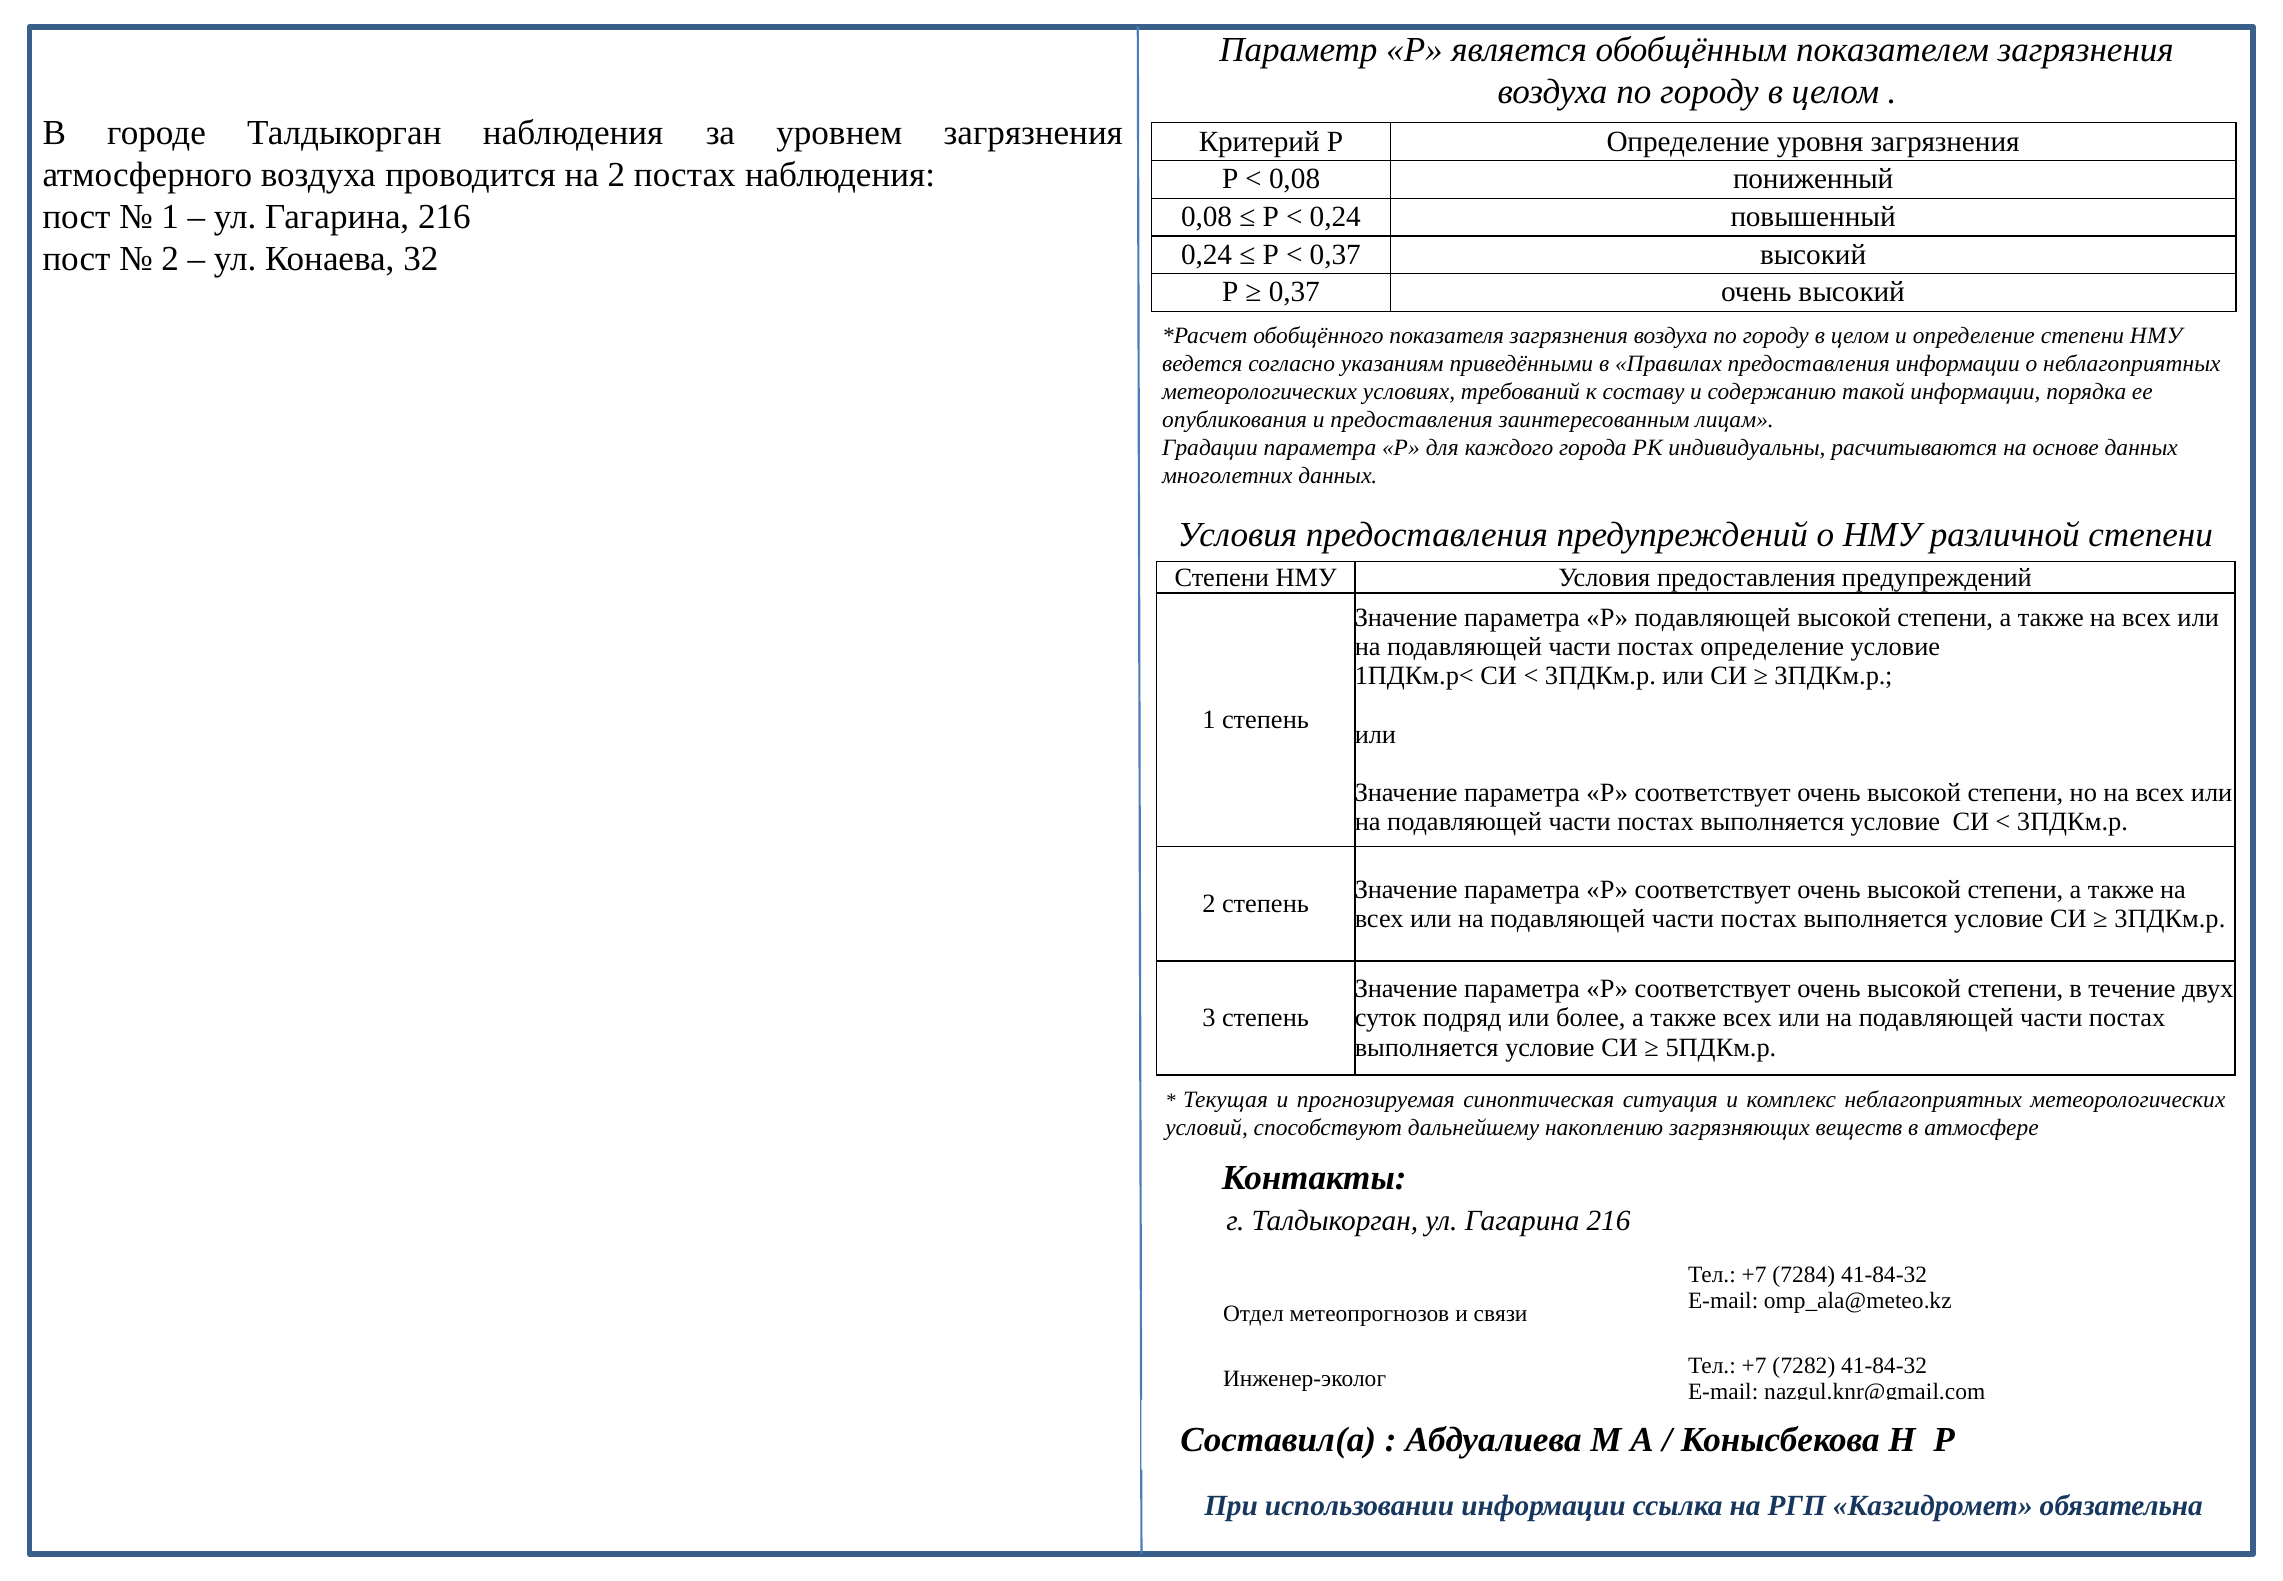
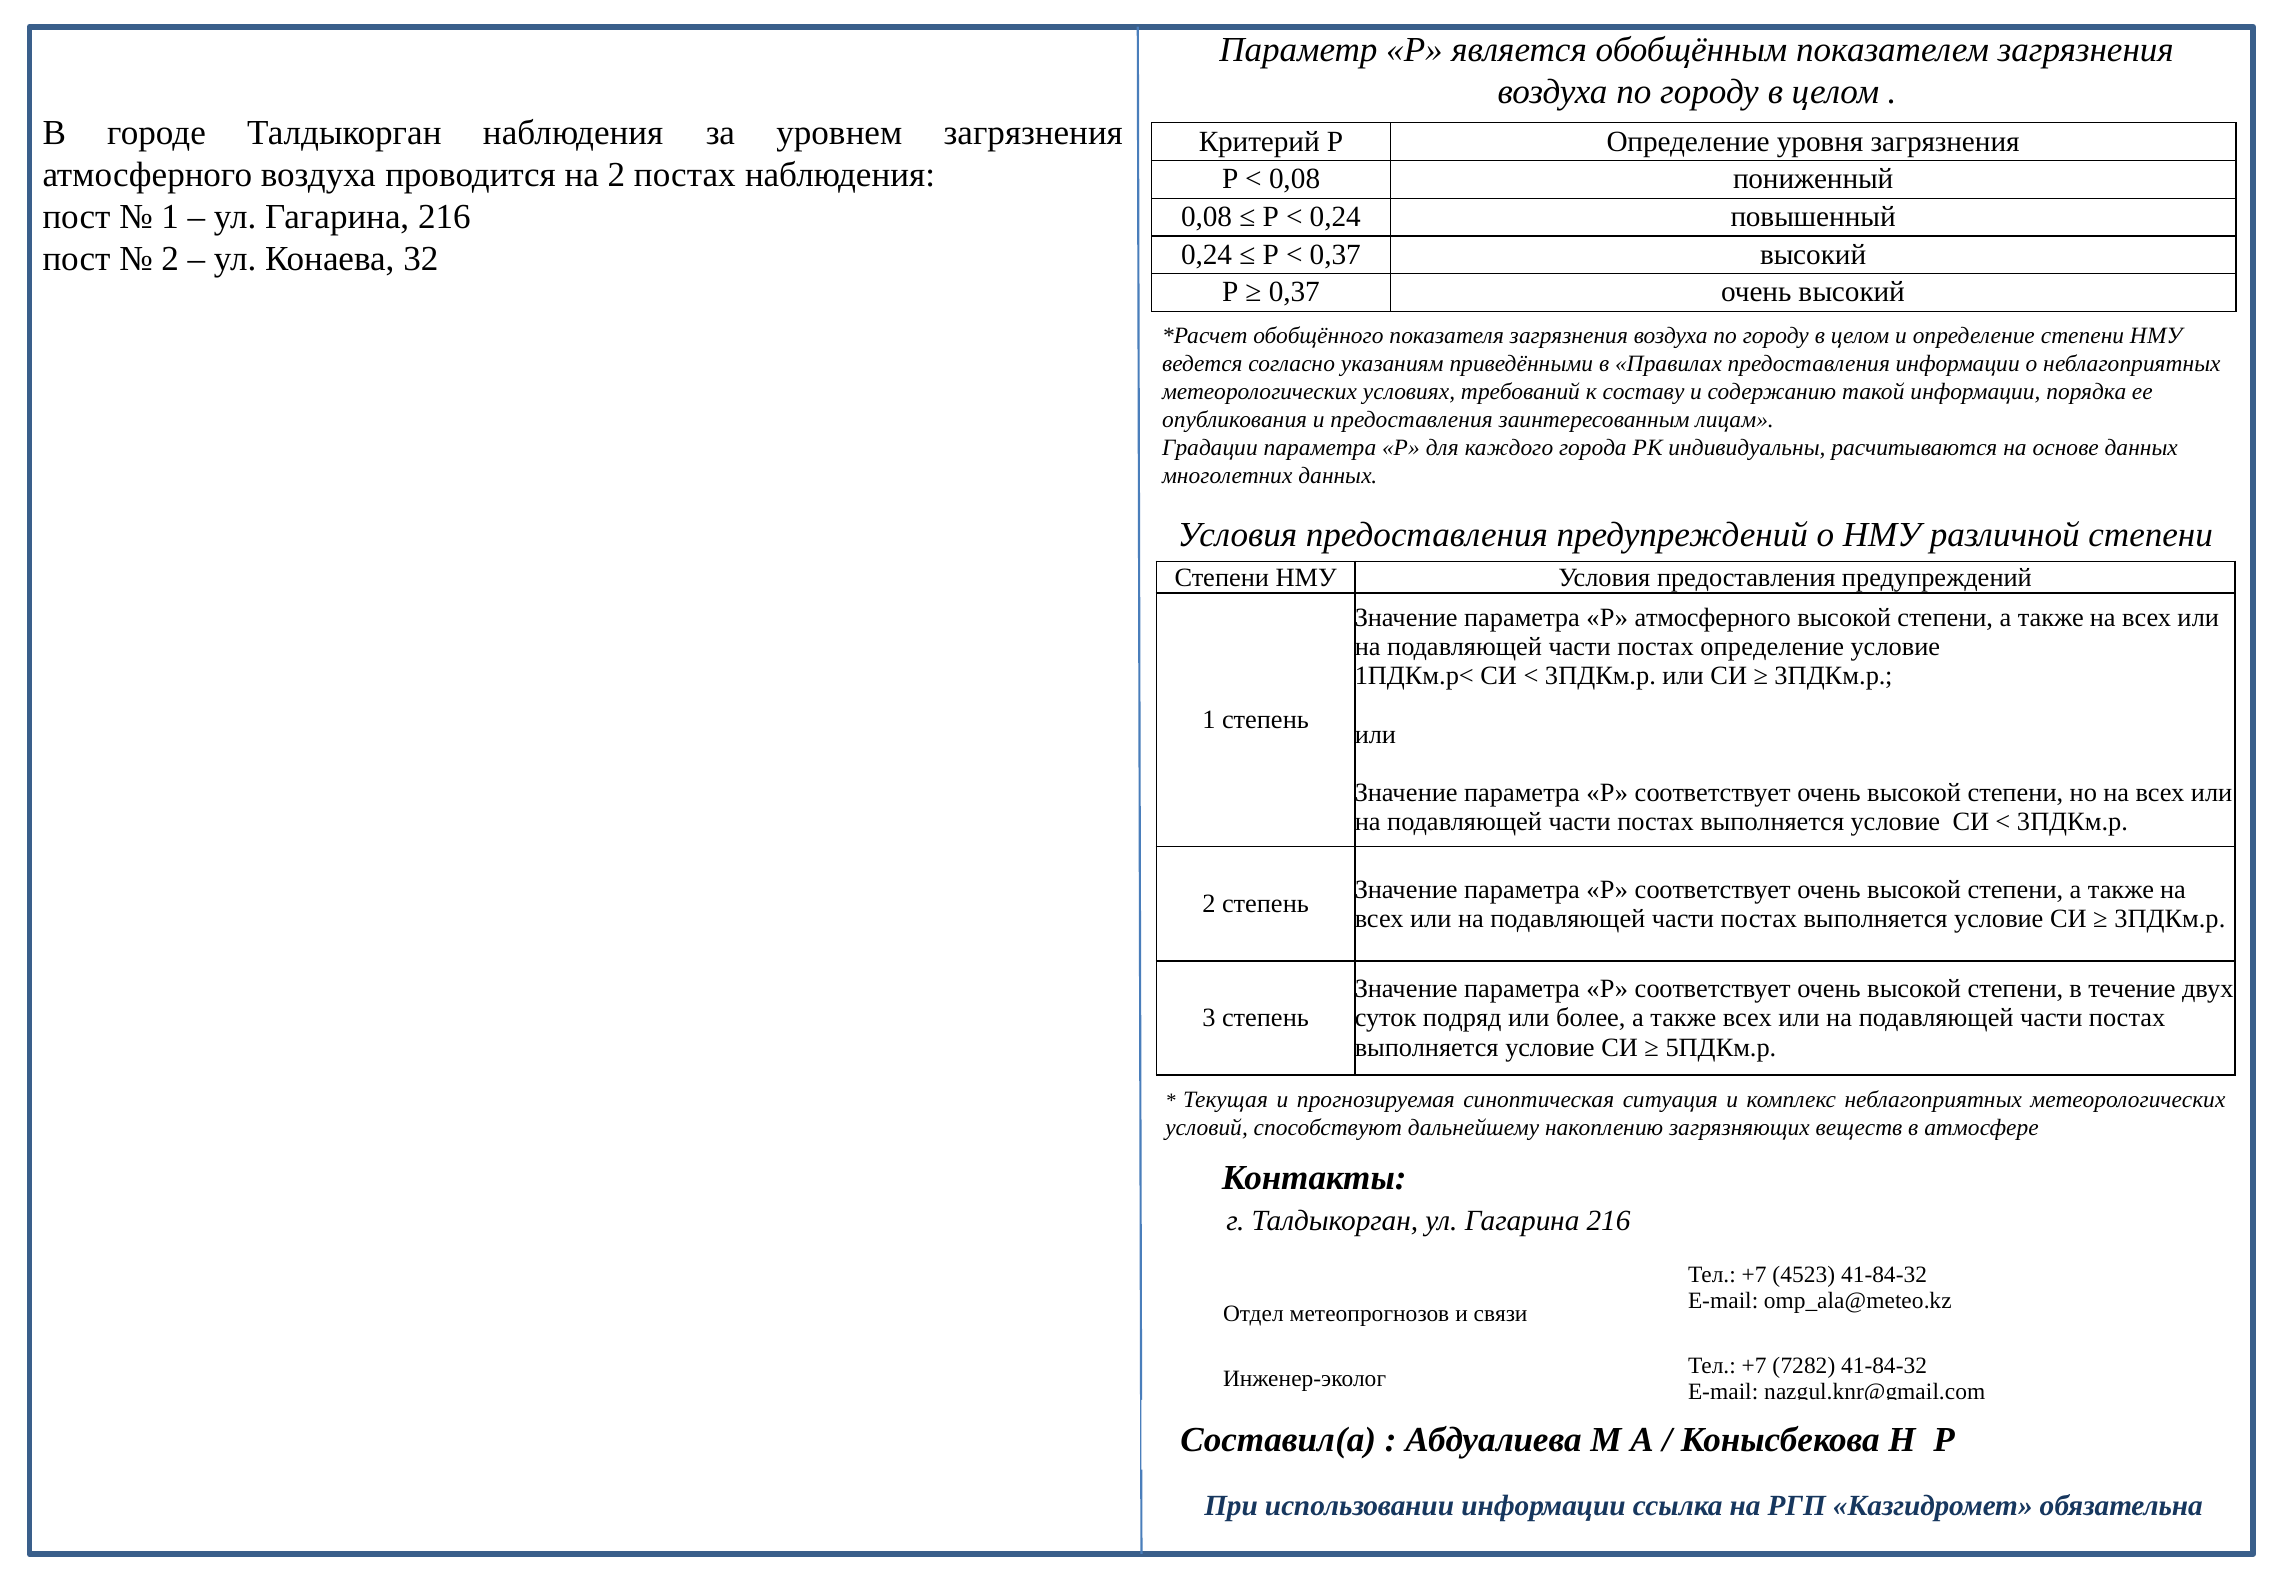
Р подавляющей: подавляющей -> атмосферного
7284: 7284 -> 4523
